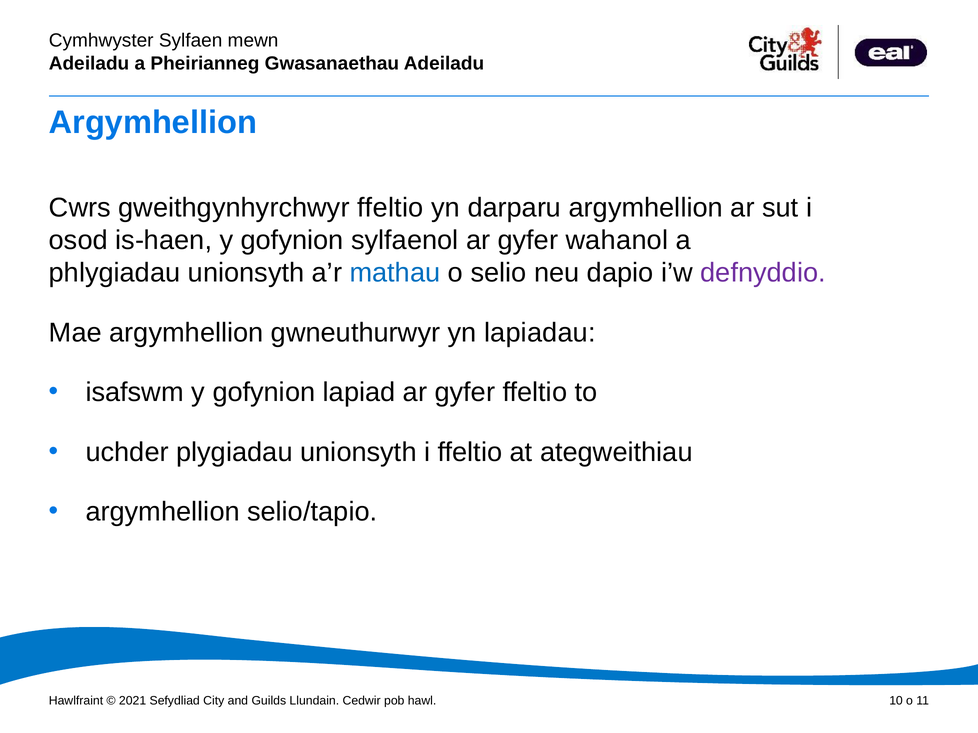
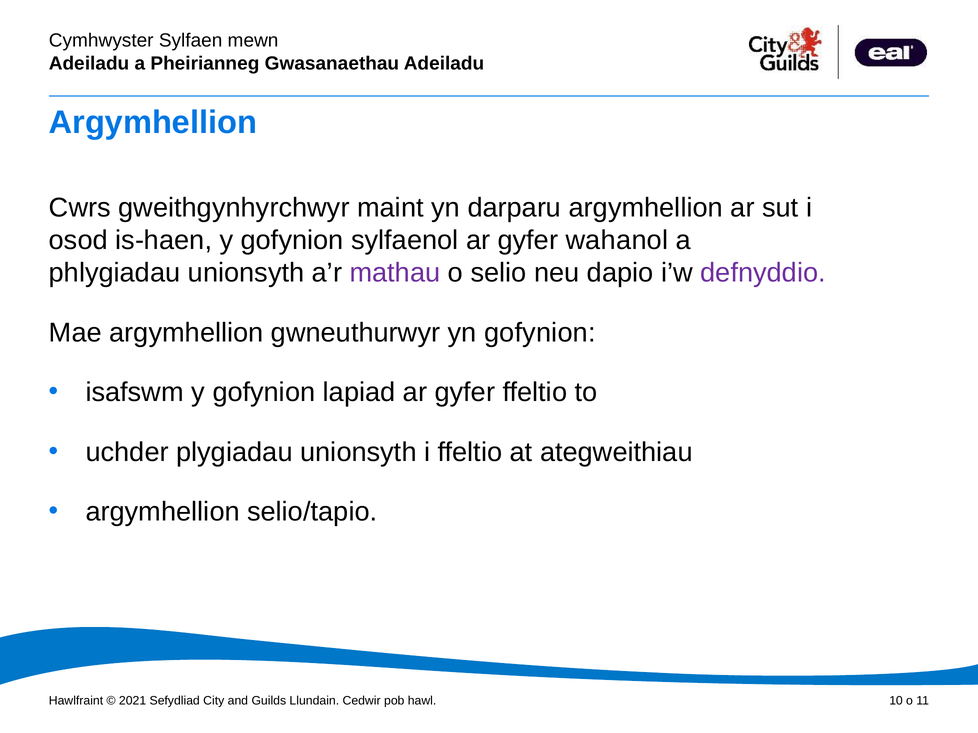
gweithgynhyrchwyr ffeltio: ffeltio -> maint
mathau colour: blue -> purple
yn lapiadau: lapiadau -> gofynion
